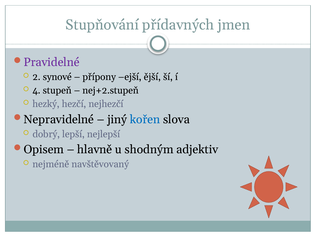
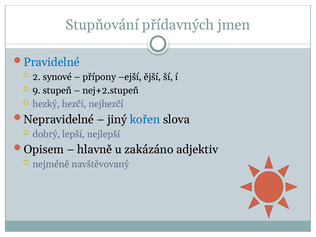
Pravidelné colour: purple -> blue
4: 4 -> 9
shodným: shodným -> zakázáno
